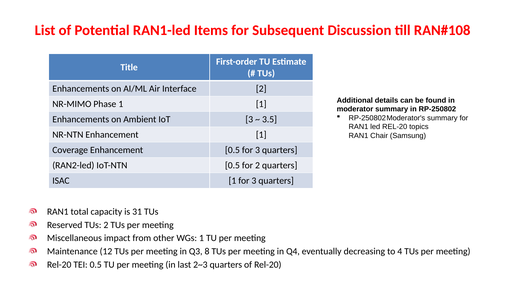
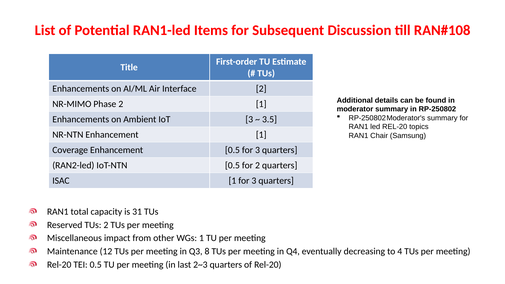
Phase 1: 1 -> 2
